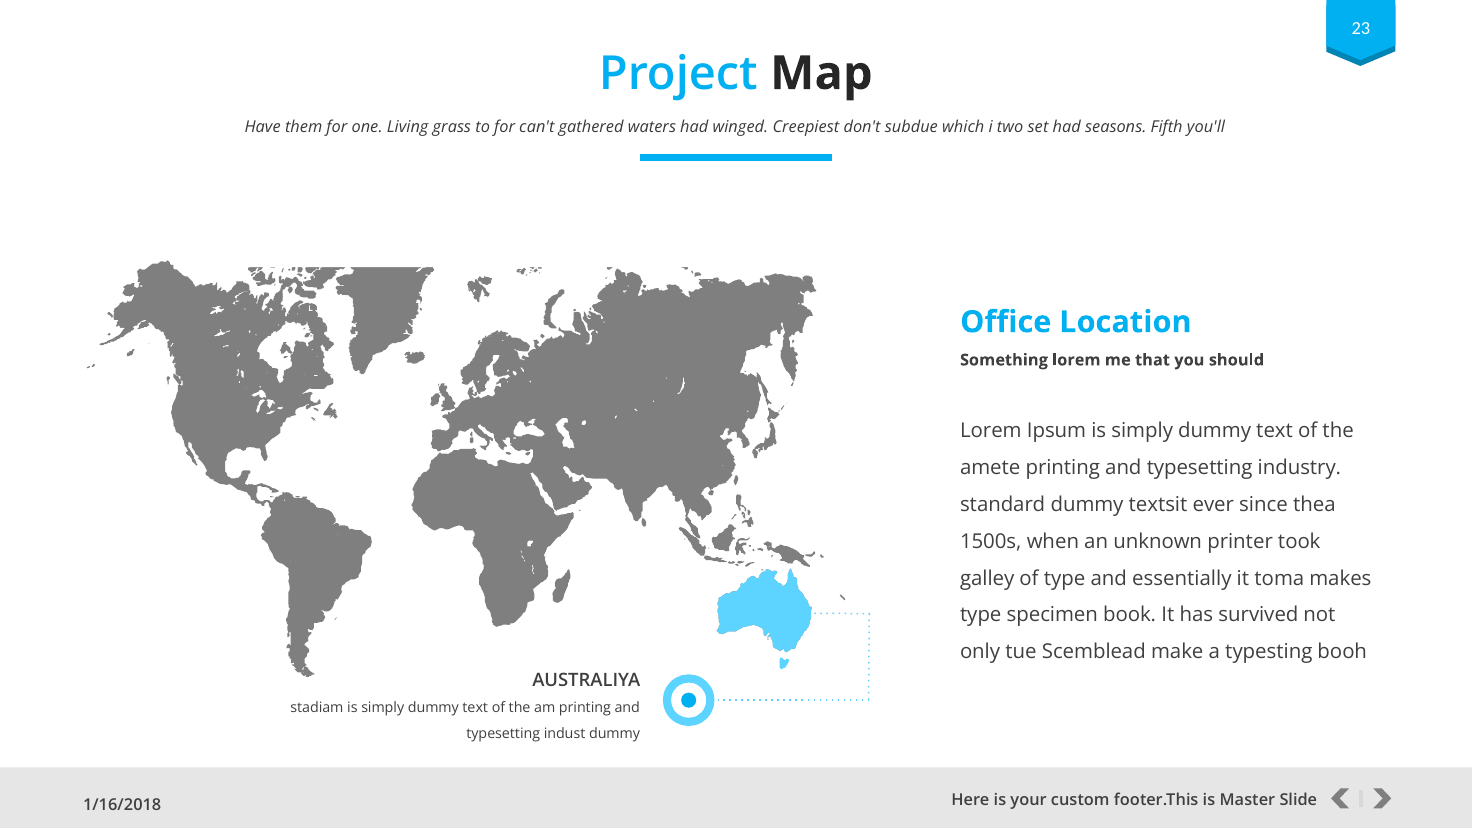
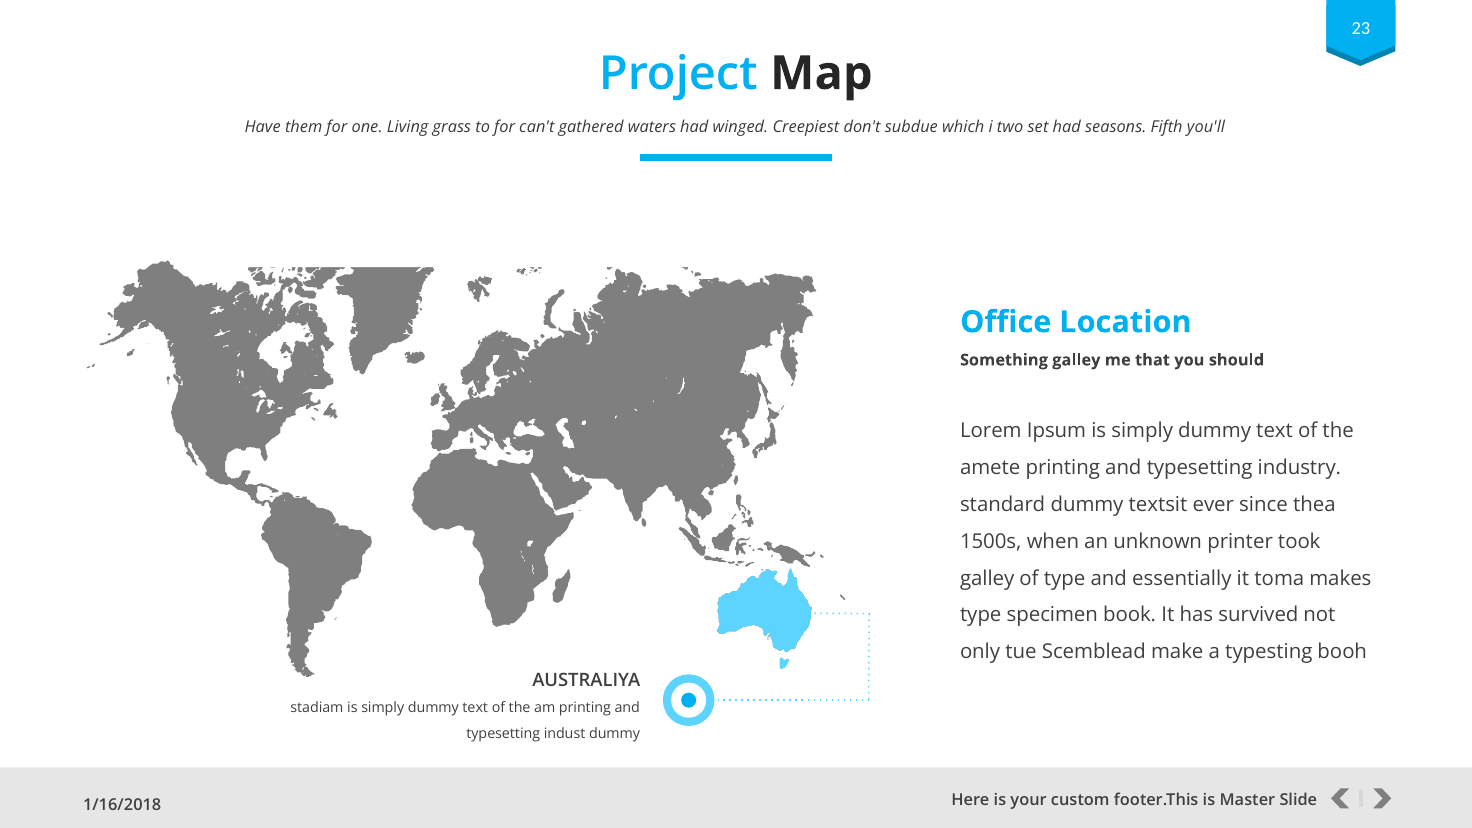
Something lorem: lorem -> galley
